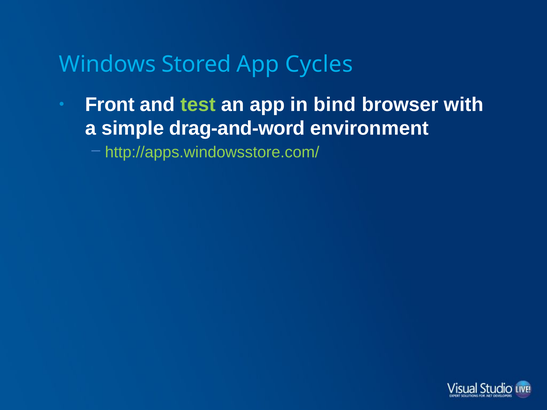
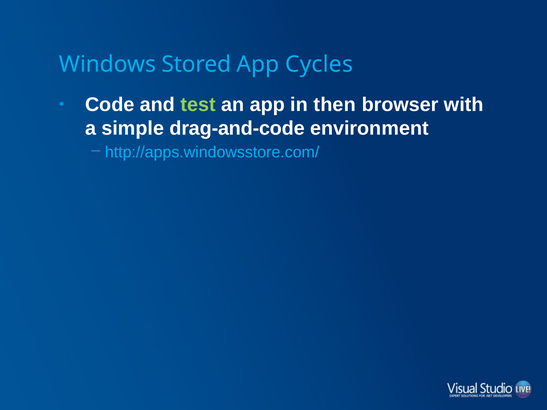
Front: Front -> Code
bind: bind -> then
drag-and-word: drag-and-word -> drag-and-code
http://apps.windowsstore.com/ colour: light green -> light blue
